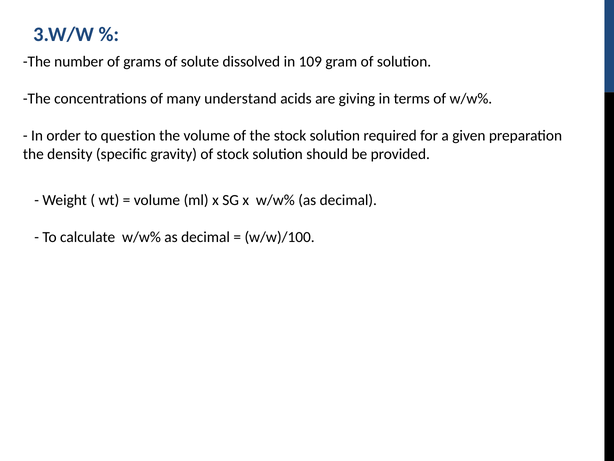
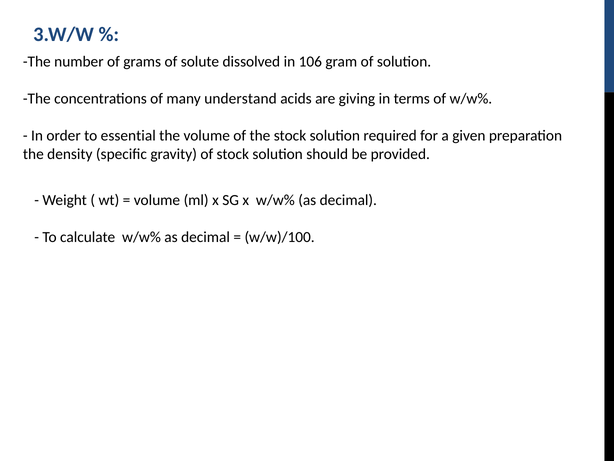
109: 109 -> 106
question: question -> essential
